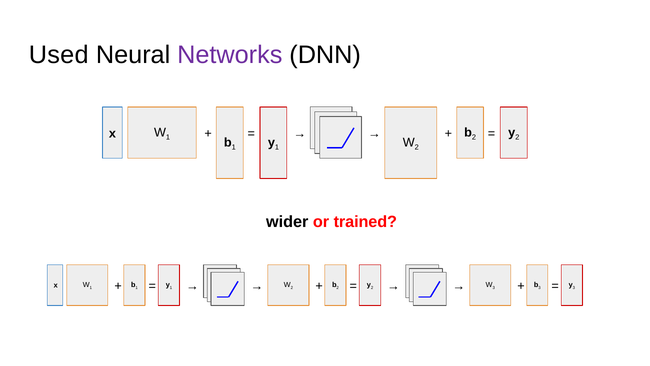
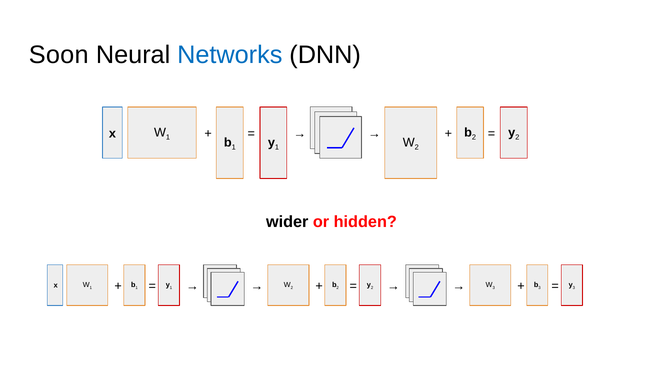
Used: Used -> Soon
Networks colour: purple -> blue
trained: trained -> hidden
